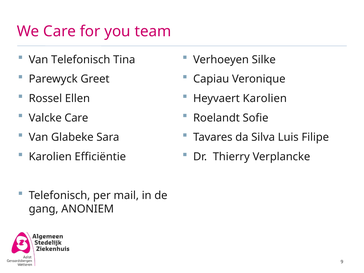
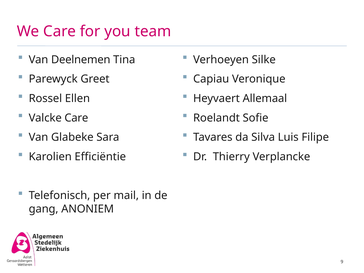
Van Telefonisch: Telefonisch -> Deelnemen
Heyvaert Karolien: Karolien -> Allemaal
